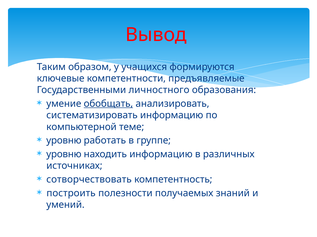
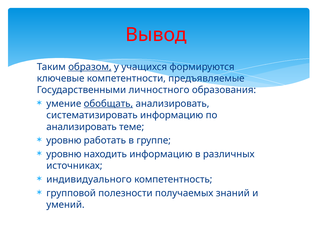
образом underline: none -> present
компьютерной at (81, 127): компьютерной -> анализировать
сотворчествовать: сотворчествовать -> индивидуального
построить: построить -> групповой
